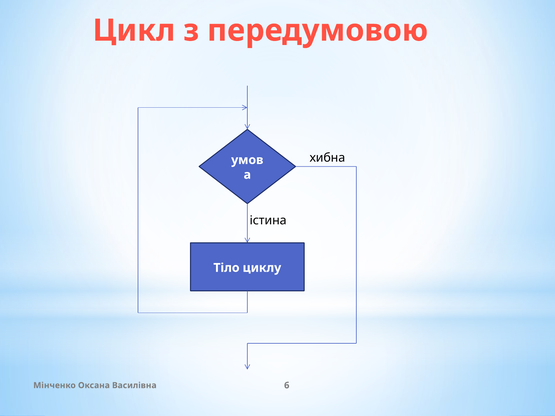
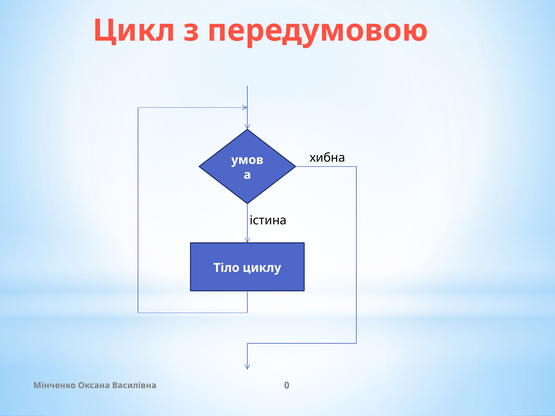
6: 6 -> 0
